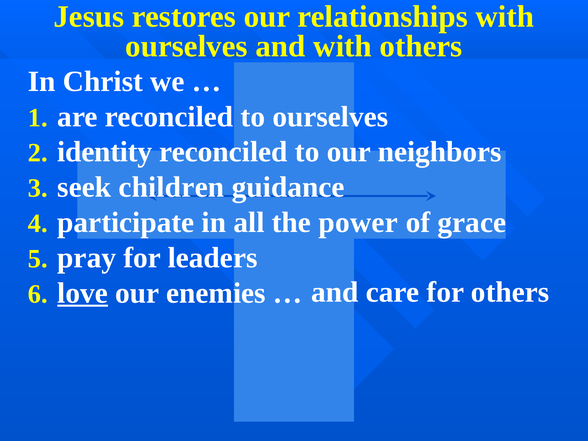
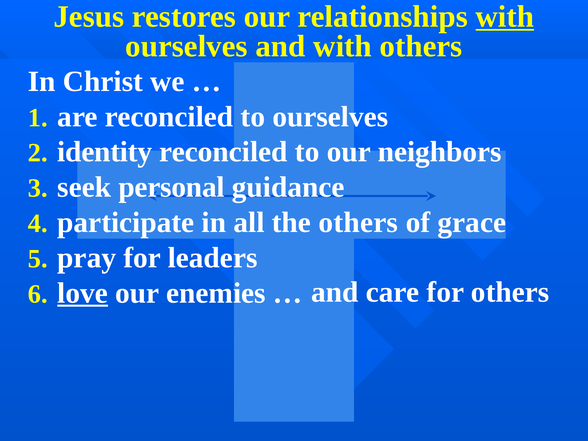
with at (505, 16) underline: none -> present
children: children -> personal
the power: power -> others
